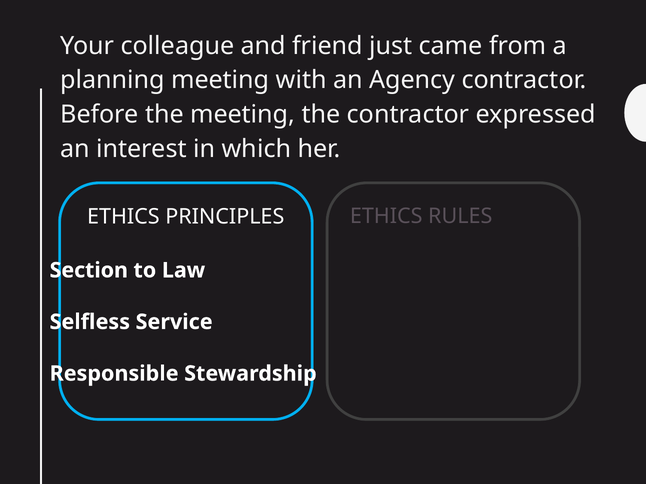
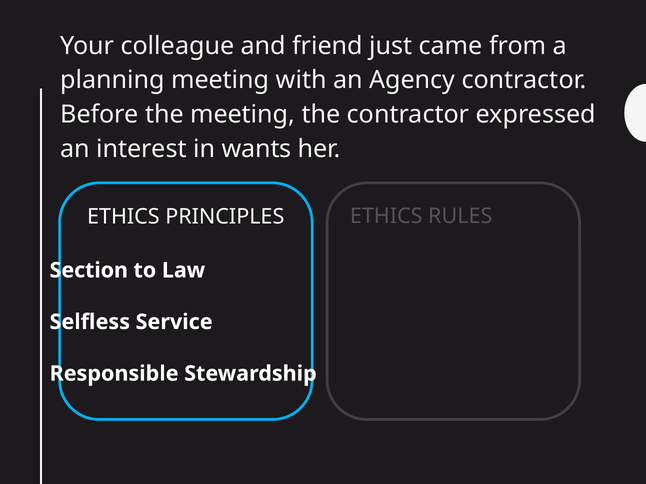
which: which -> wants
